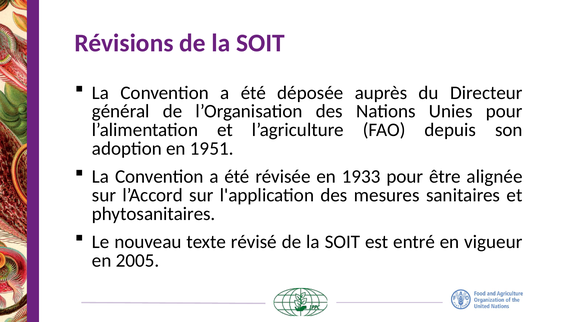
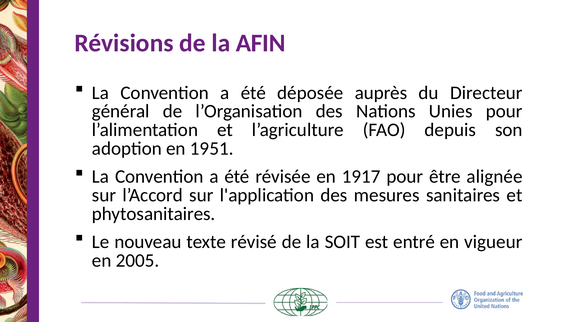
Révisions de la SOIT: SOIT -> AFIN
1933: 1933 -> 1917
